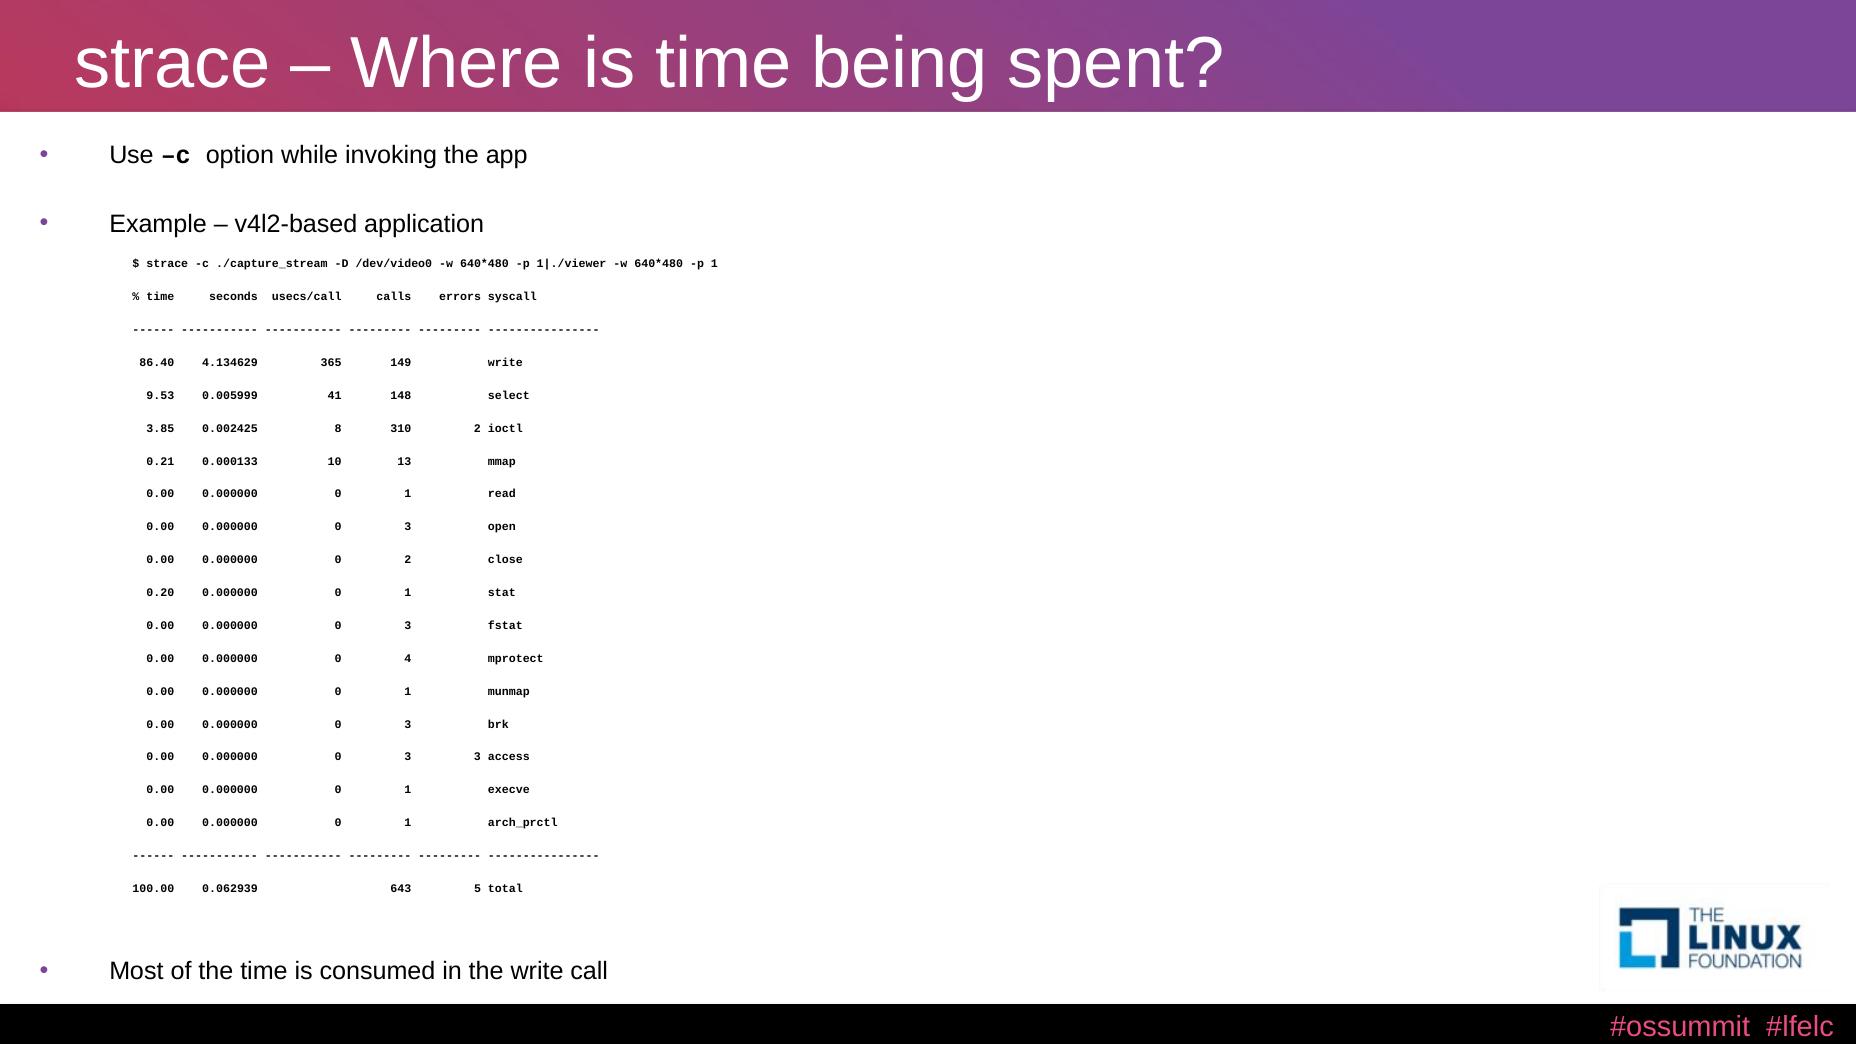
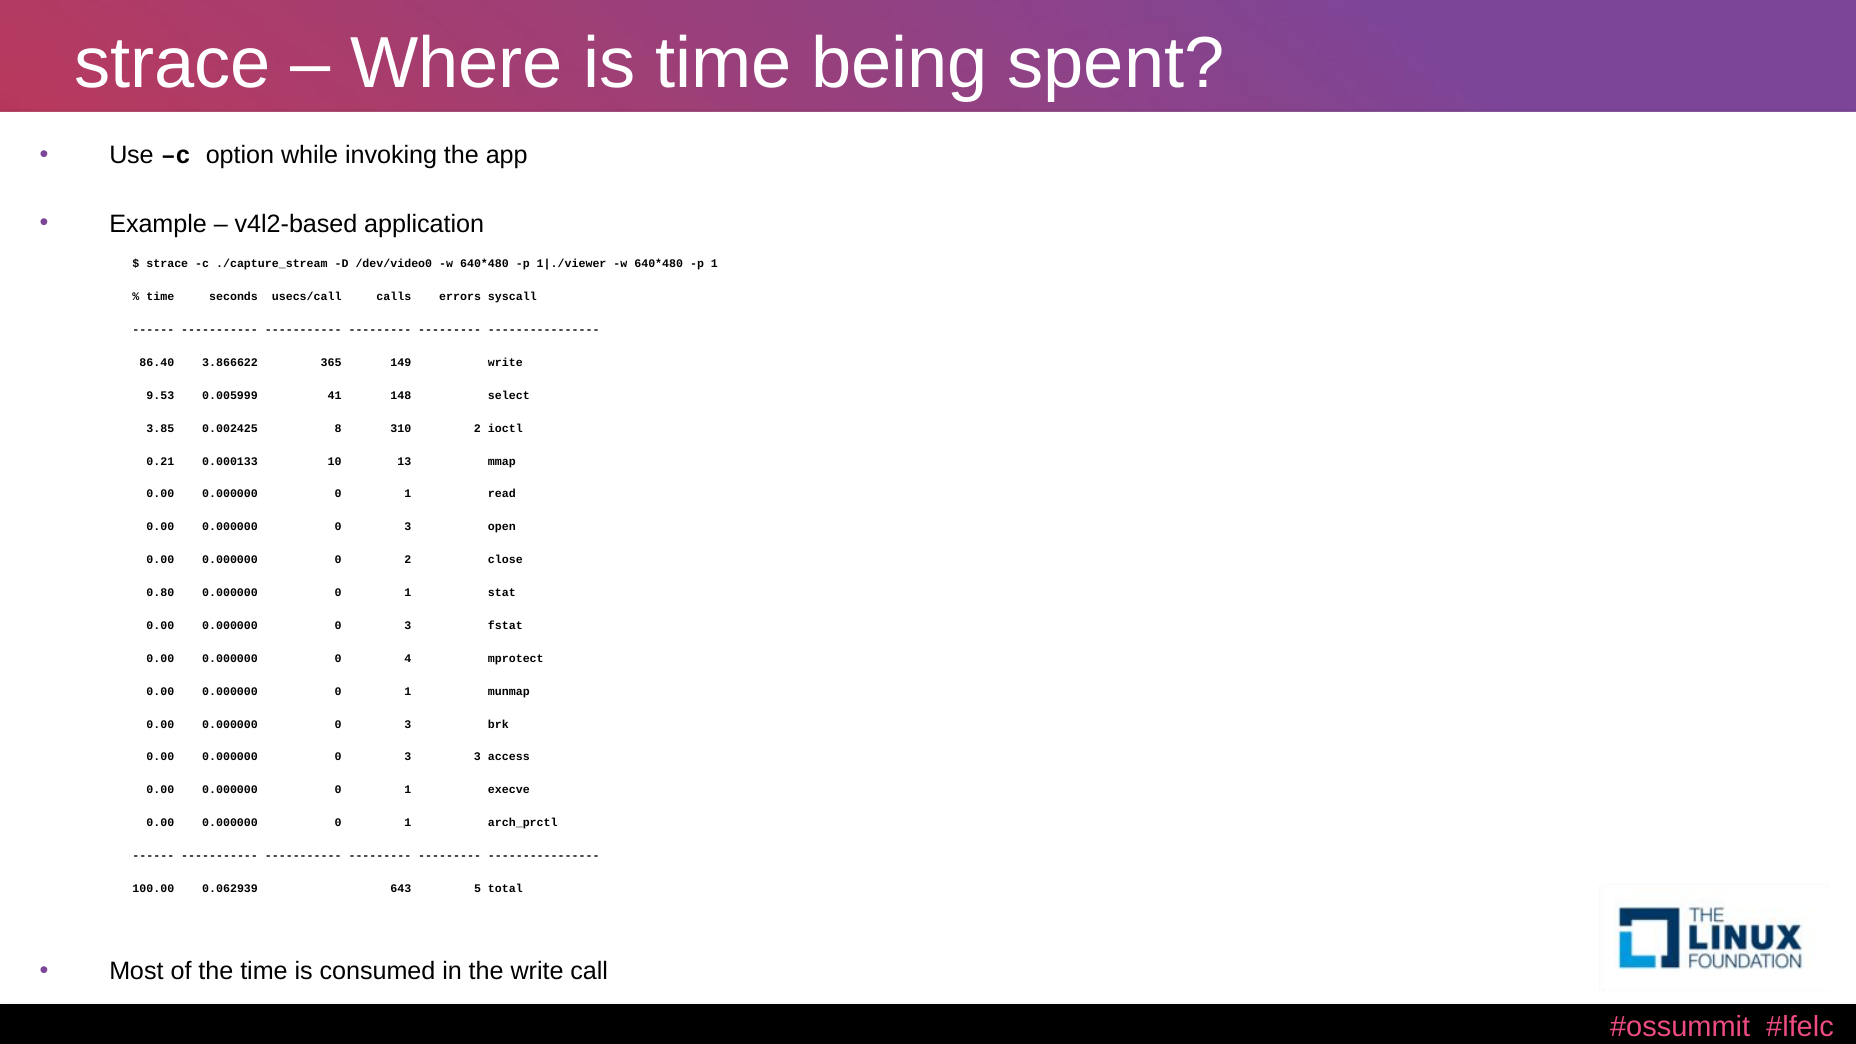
4.134629: 4.134629 -> 3.866622
0.20: 0.20 -> 0.80
